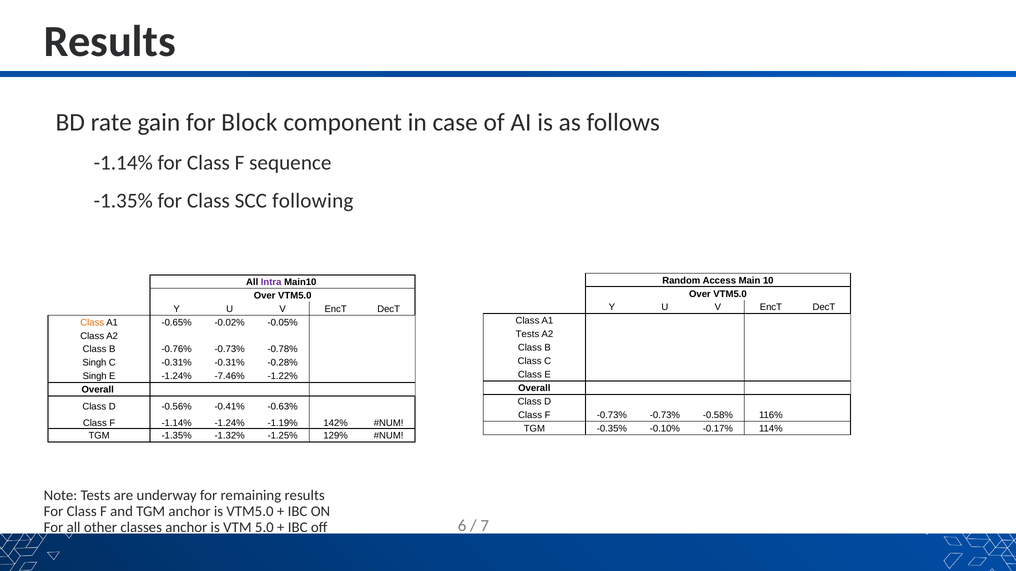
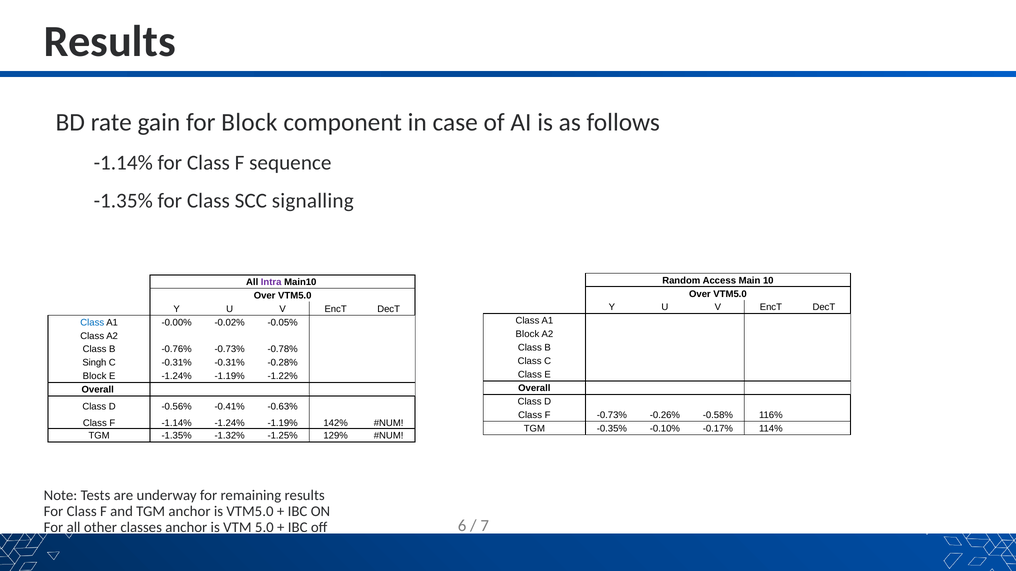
following: following -> signalling
Class at (92, 323) colour: orange -> blue
-0.65%: -0.65% -> -0.00%
Tests at (527, 335): Tests -> Block
Singh at (95, 377): Singh -> Block
E -1.24% -7.46%: -7.46% -> -1.19%
-0.73% -0.73%: -0.73% -> -0.26%
